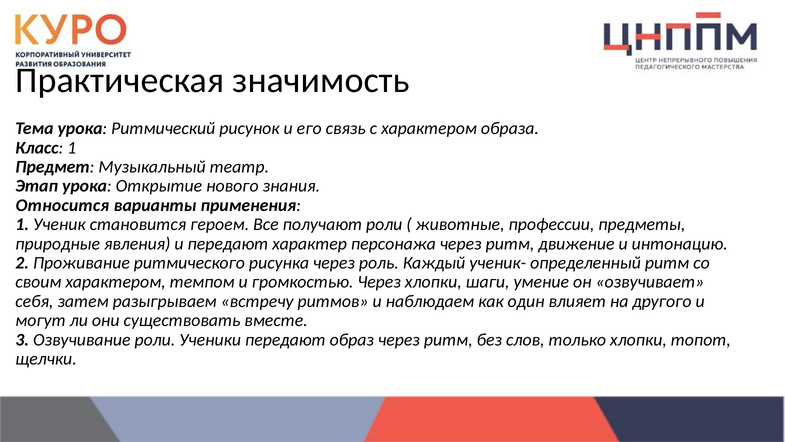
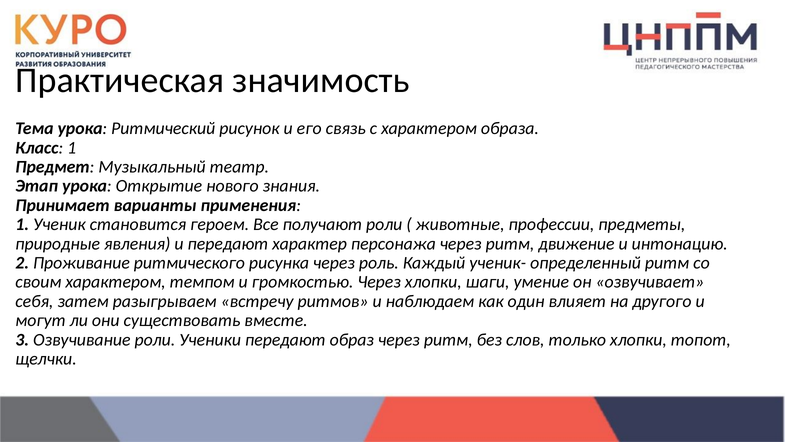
Относится: Относится -> Принимает
